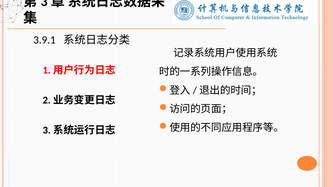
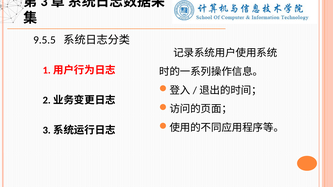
3.9.1: 3.9.1 -> 9.5.5
